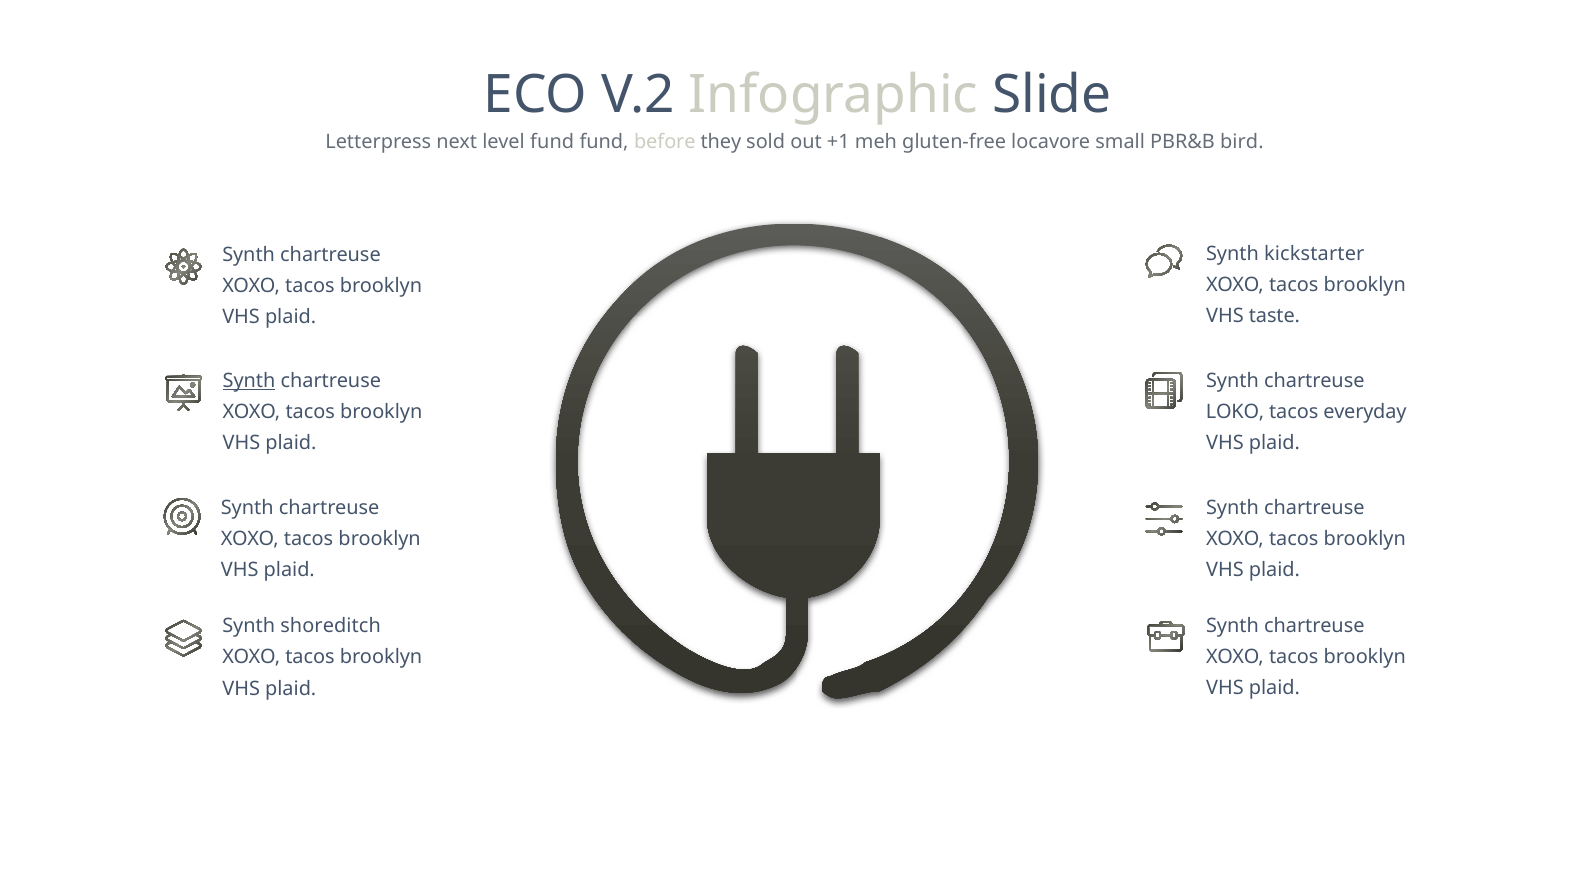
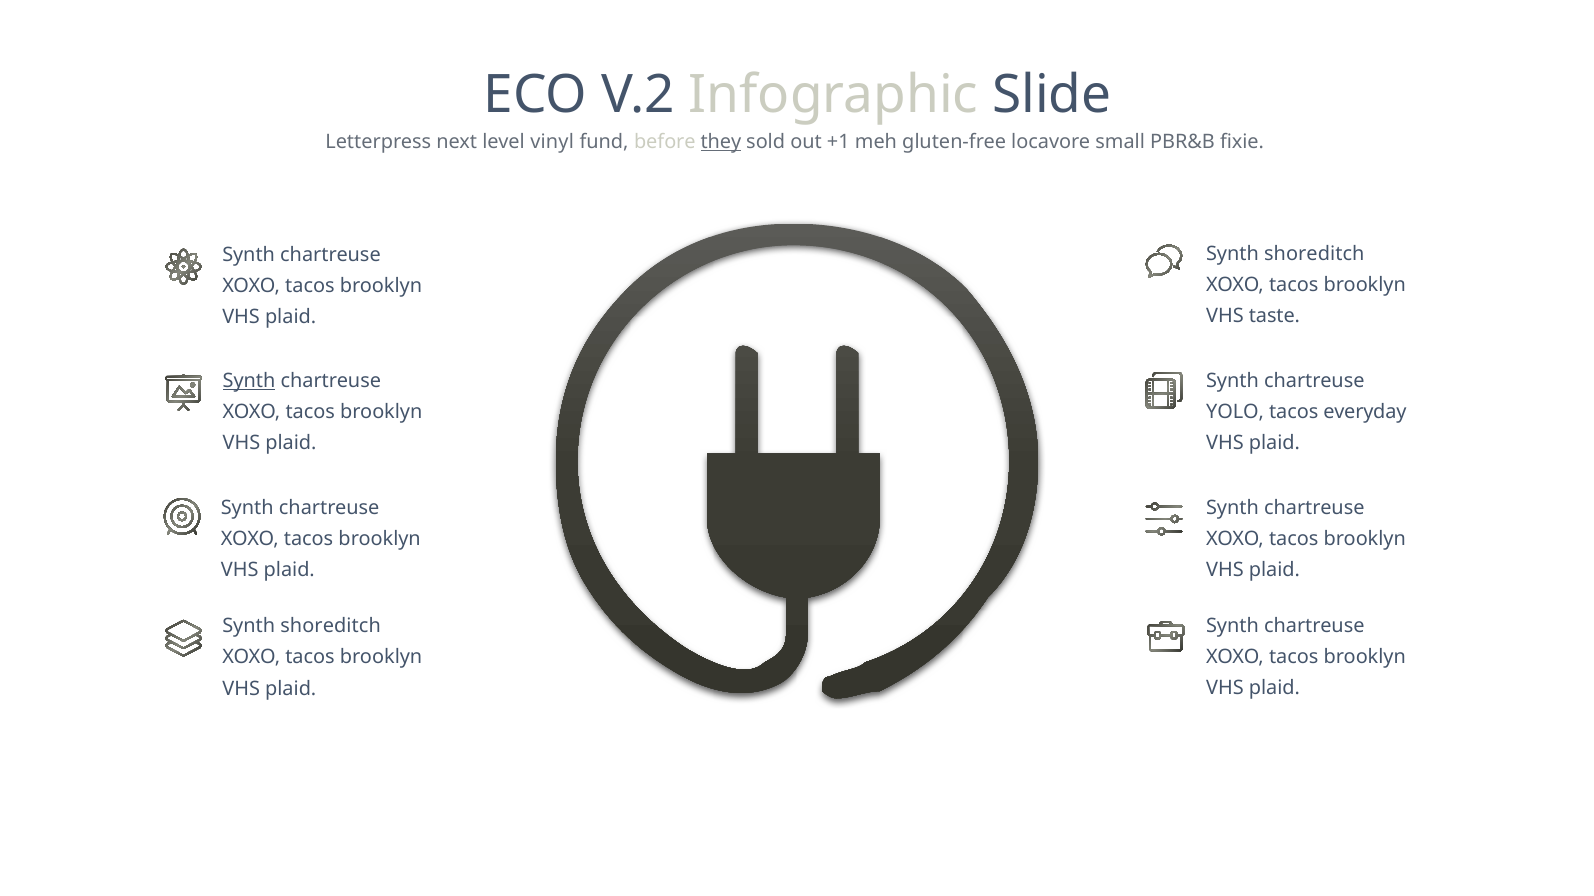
level fund: fund -> vinyl
they underline: none -> present
bird: bird -> fixie
kickstarter at (1314, 254): kickstarter -> shoreditch
LOKO: LOKO -> YOLO
